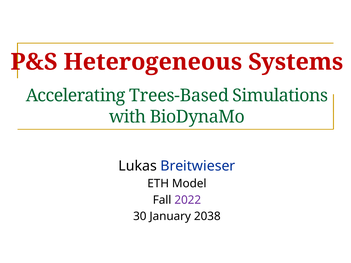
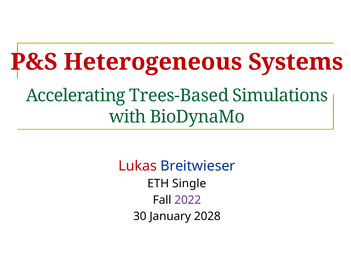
Lukas colour: black -> red
Model: Model -> Single
2038: 2038 -> 2028
